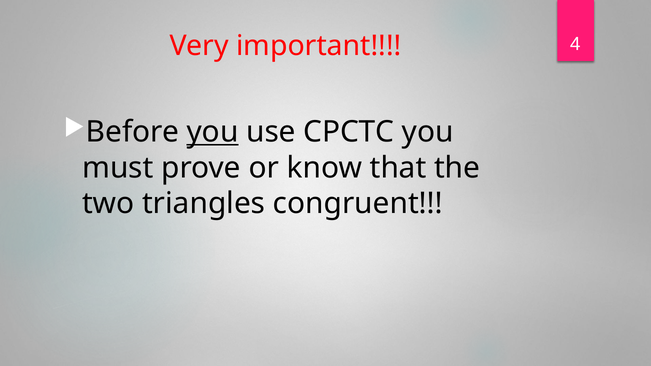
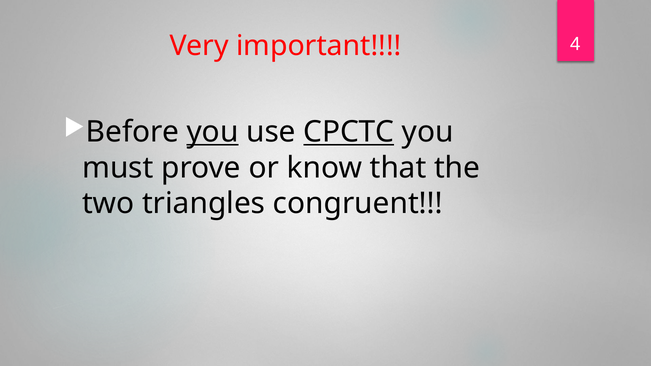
CPCTC underline: none -> present
